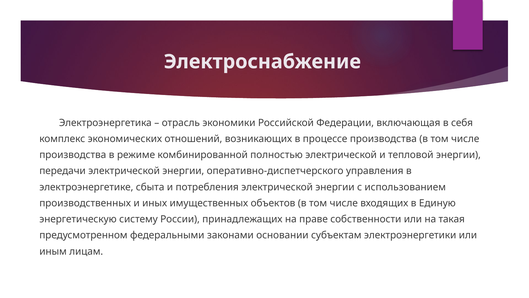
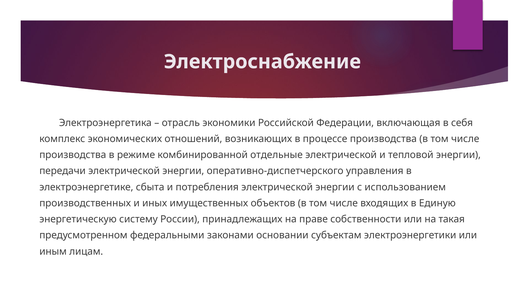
полностью: полностью -> отдельные
